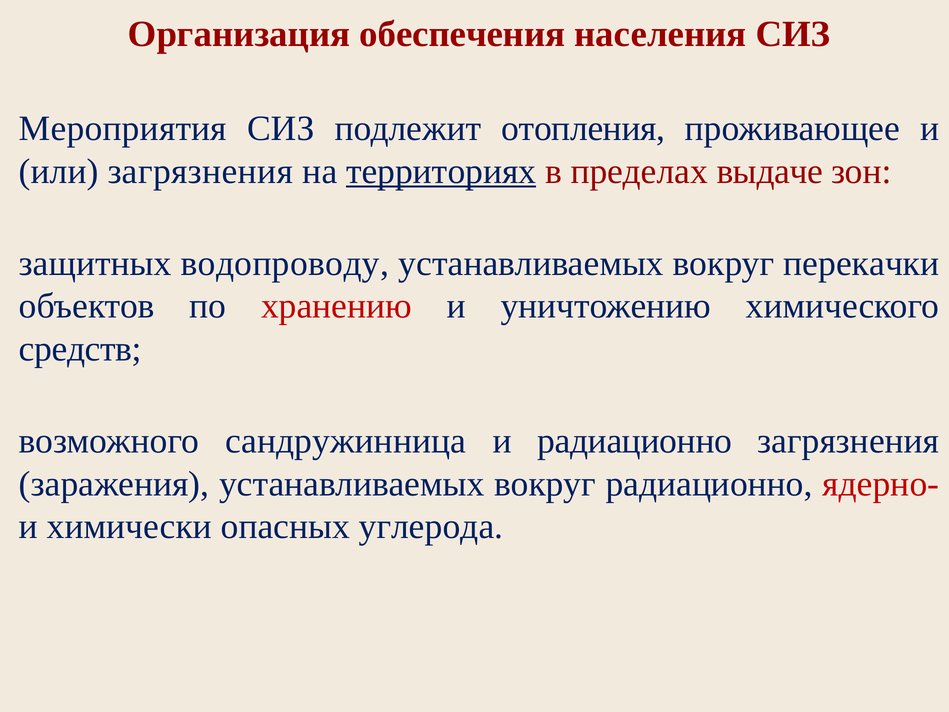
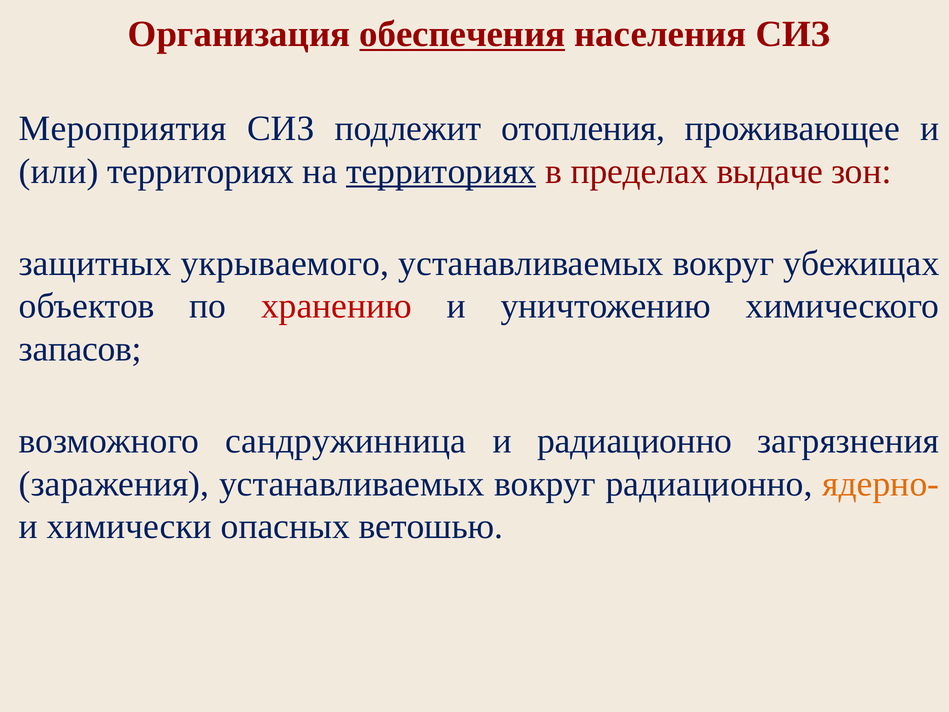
обеспечения underline: none -> present
или загрязнения: загрязнения -> территориях
водопроводу: водопроводу -> укрываемого
перекачки: перекачки -> убежищах
средств: средств -> запасов
ядерно- colour: red -> orange
углерода: углерода -> ветошью
